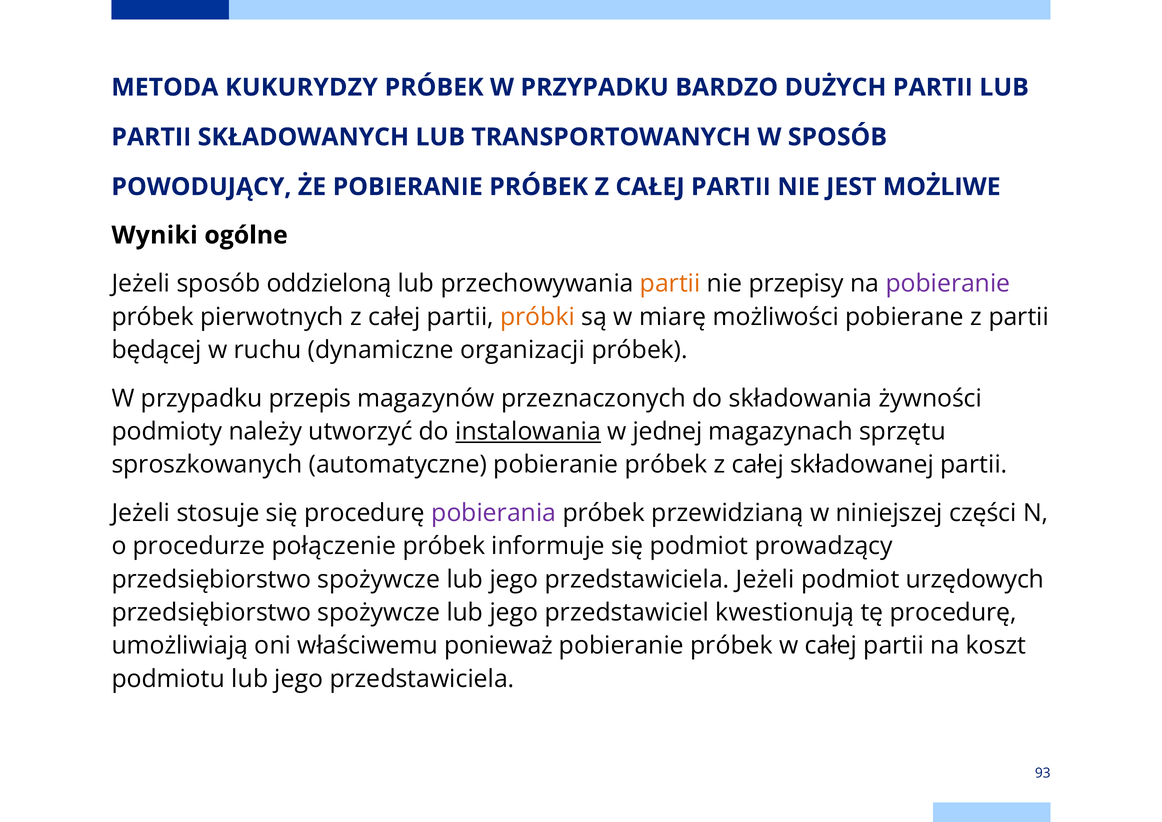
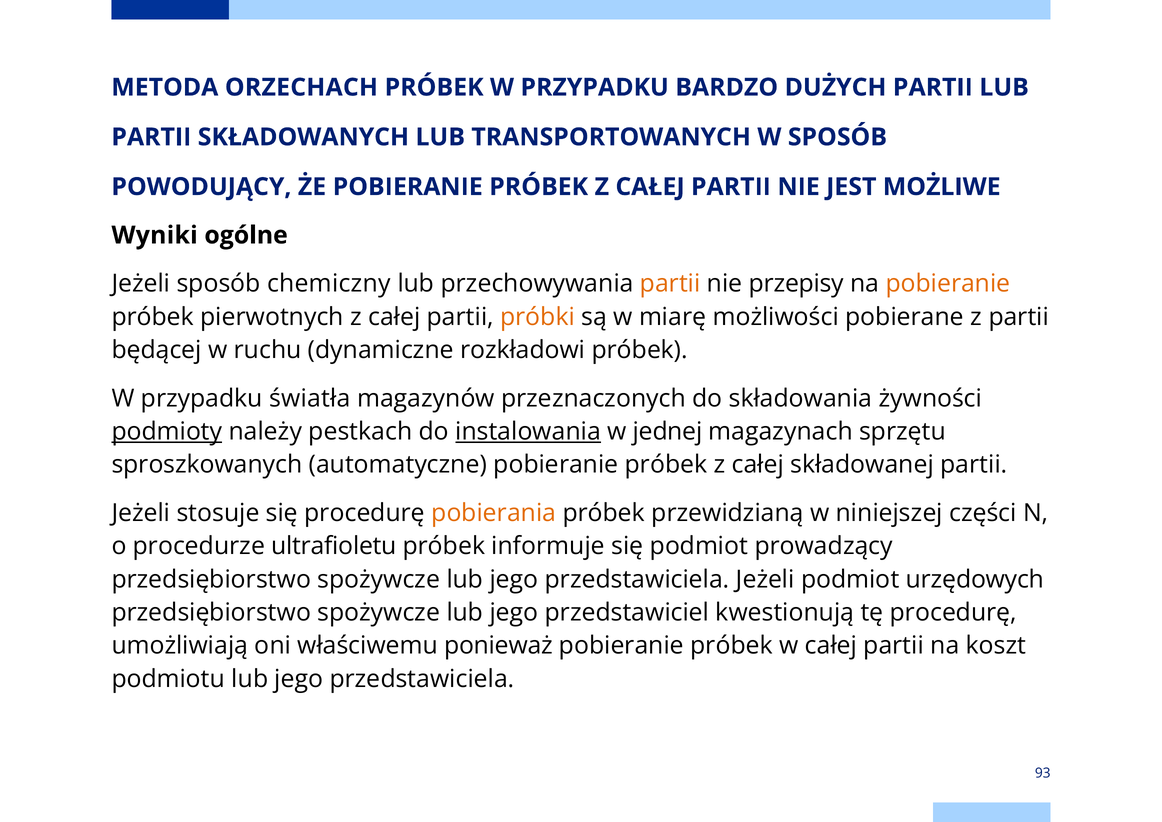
KUKURYDZY: KUKURYDZY -> ORZECHACH
oddzieloną: oddzieloną -> chemiczny
pobieranie at (948, 284) colour: purple -> orange
organizacji: organizacji -> rozkładowi
przepis: przepis -> światła
podmioty underline: none -> present
utworzyć: utworzyć -> pestkach
pobierania colour: purple -> orange
połączenie: połączenie -> ultrafioletu
